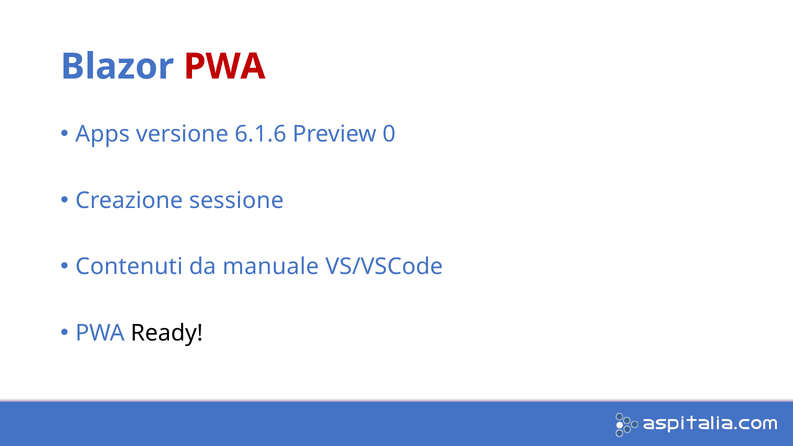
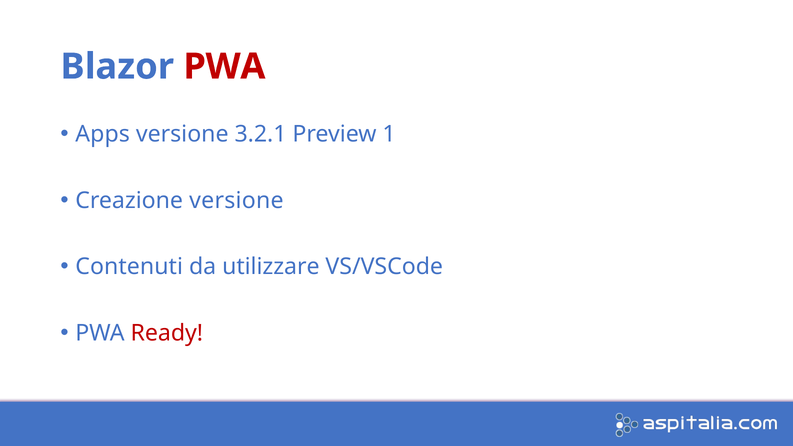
6.1.6: 6.1.6 -> 3.2.1
0: 0 -> 1
Creazione sessione: sessione -> versione
manuale: manuale -> utilizzare
Ready colour: black -> red
